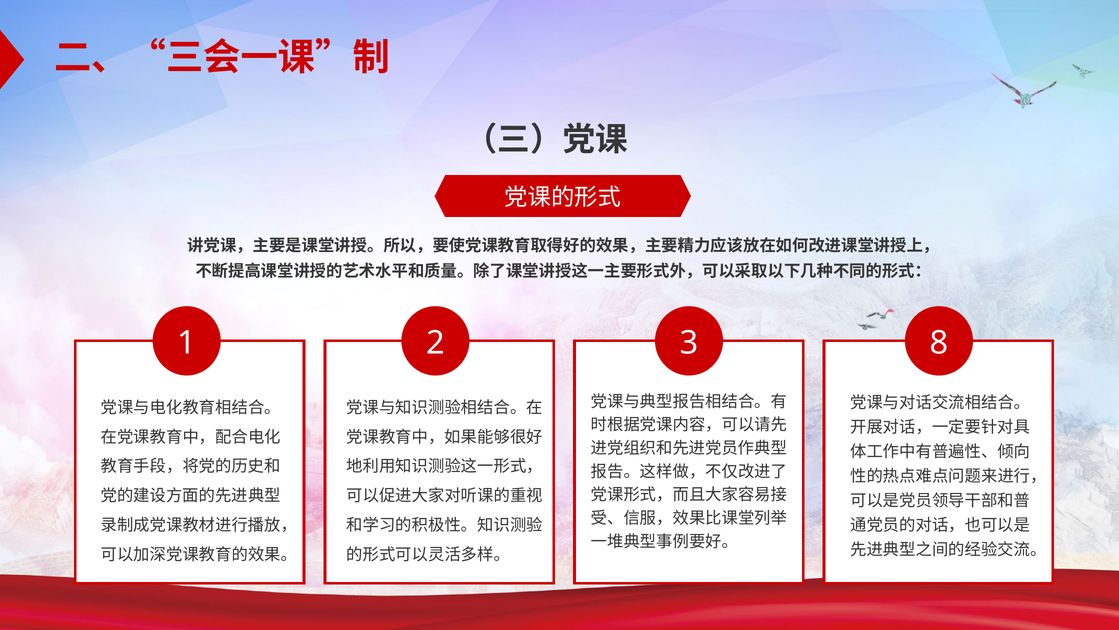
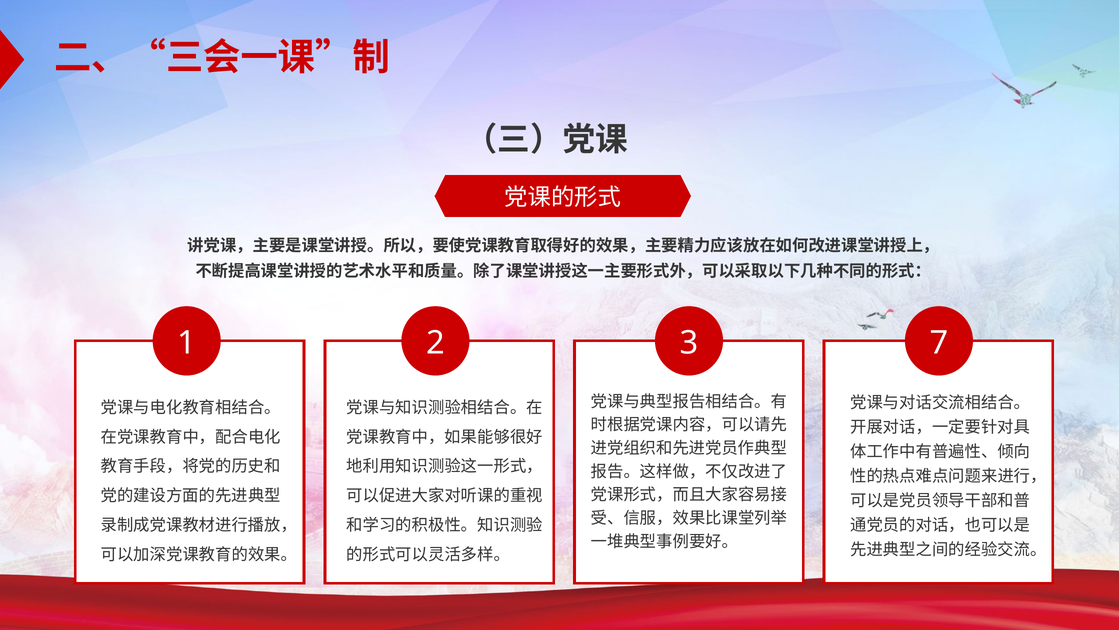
8: 8 -> 7
